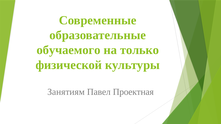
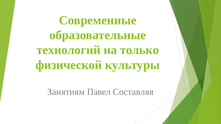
обучаемого: обучаемого -> технологий
Проектная: Проектная -> Составляя
